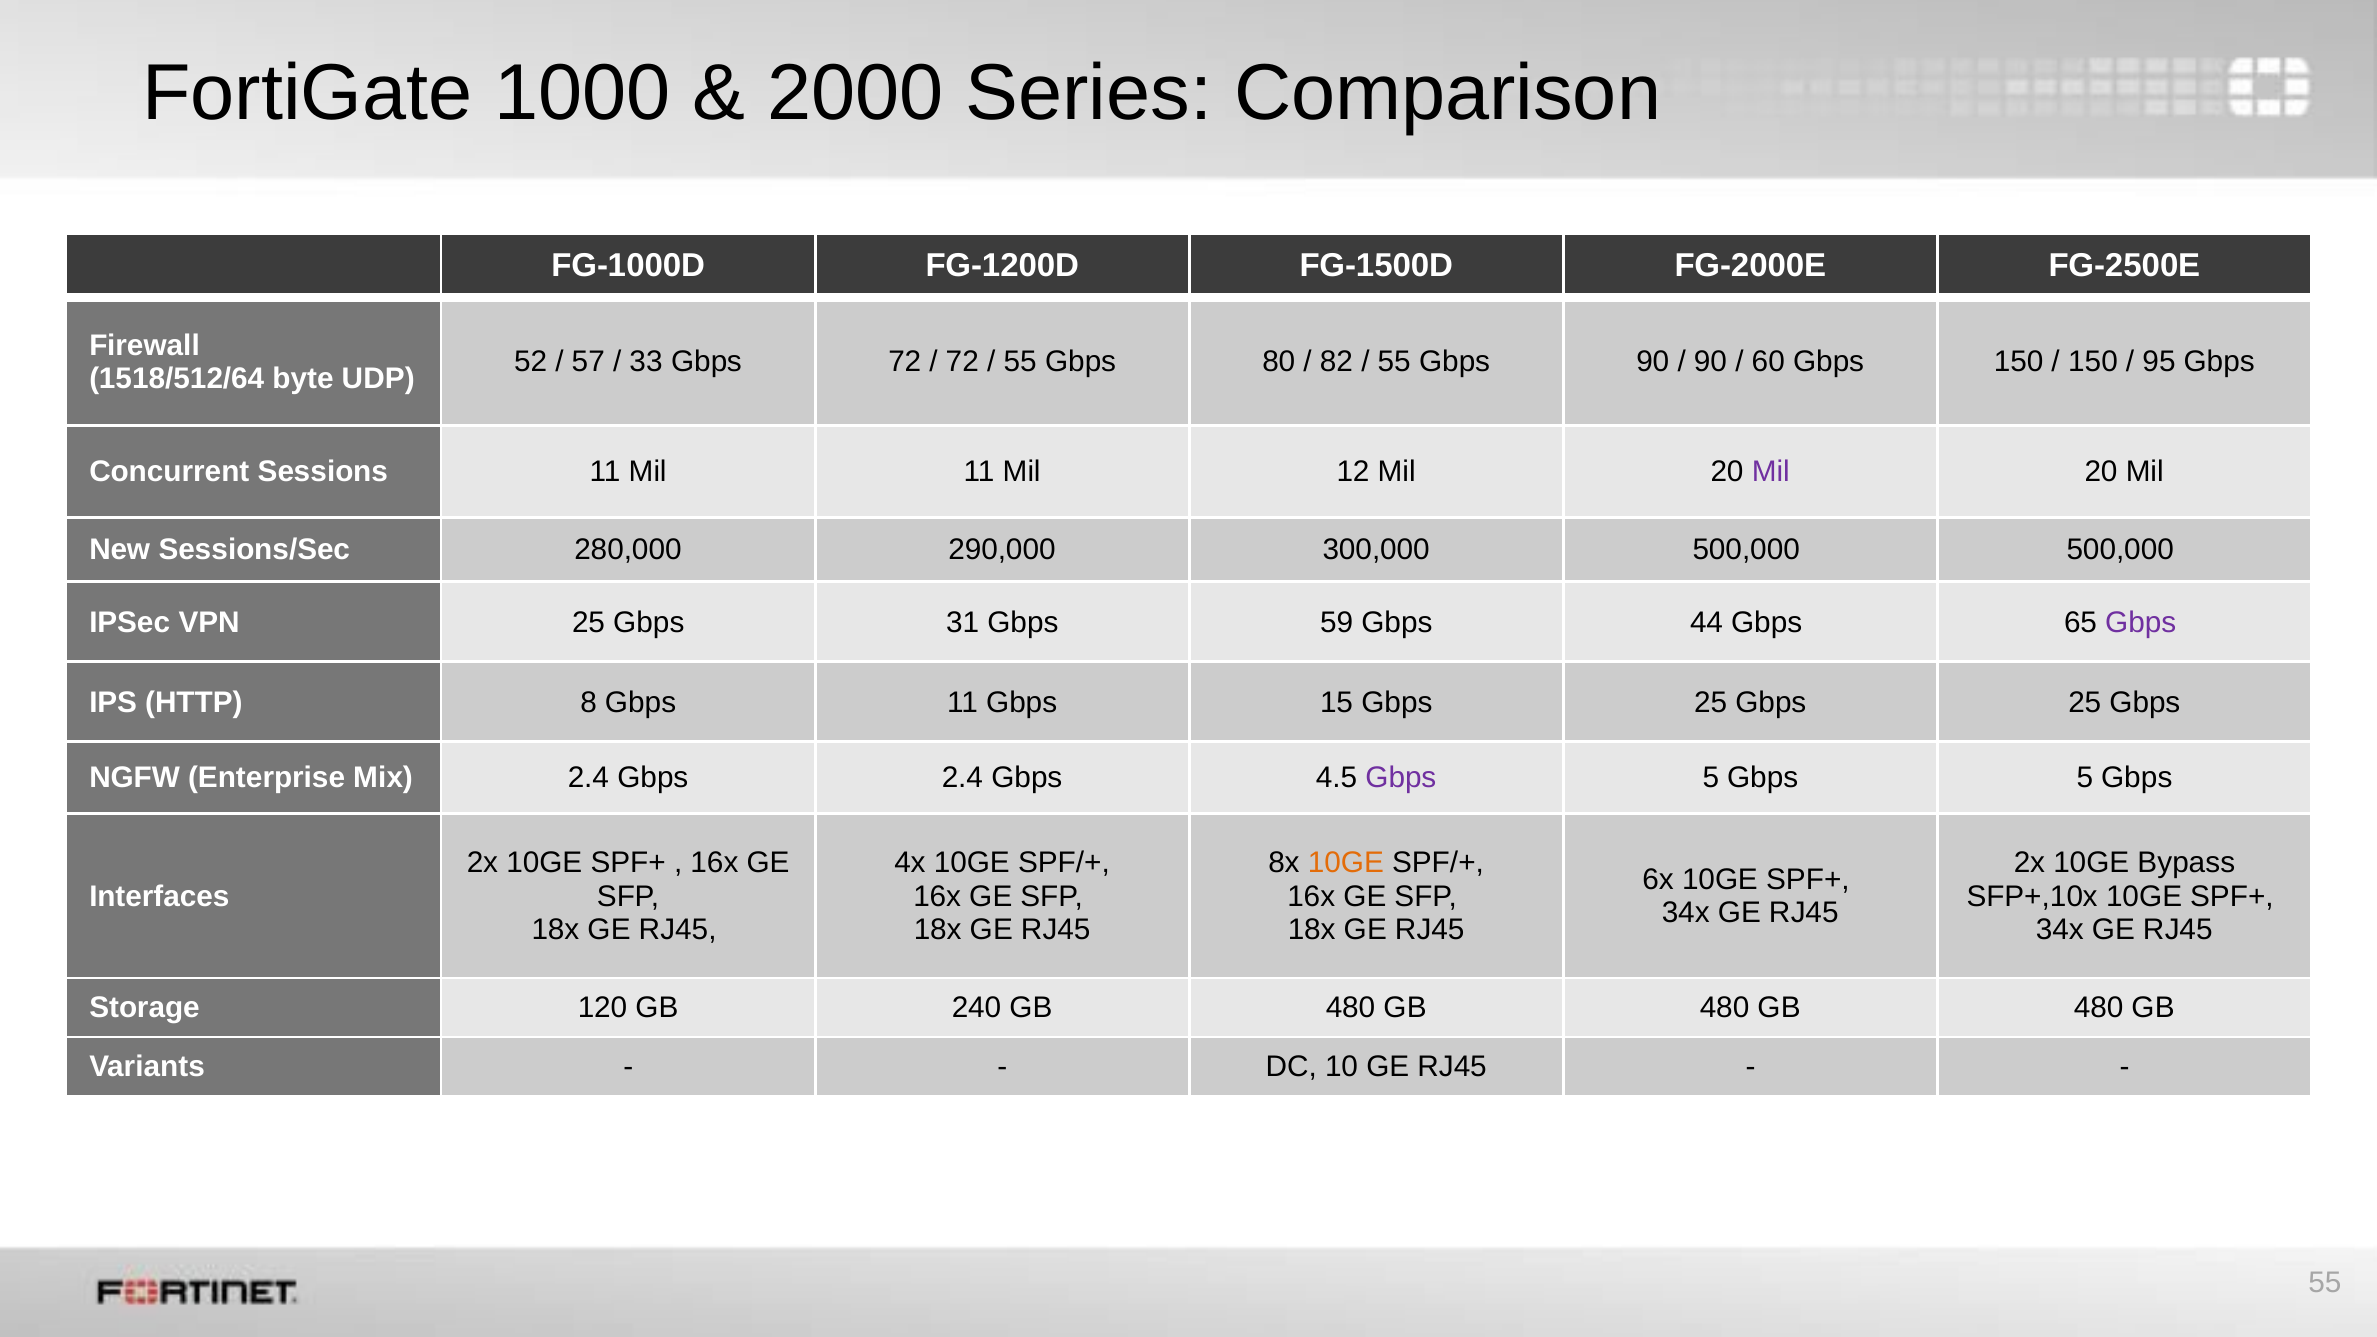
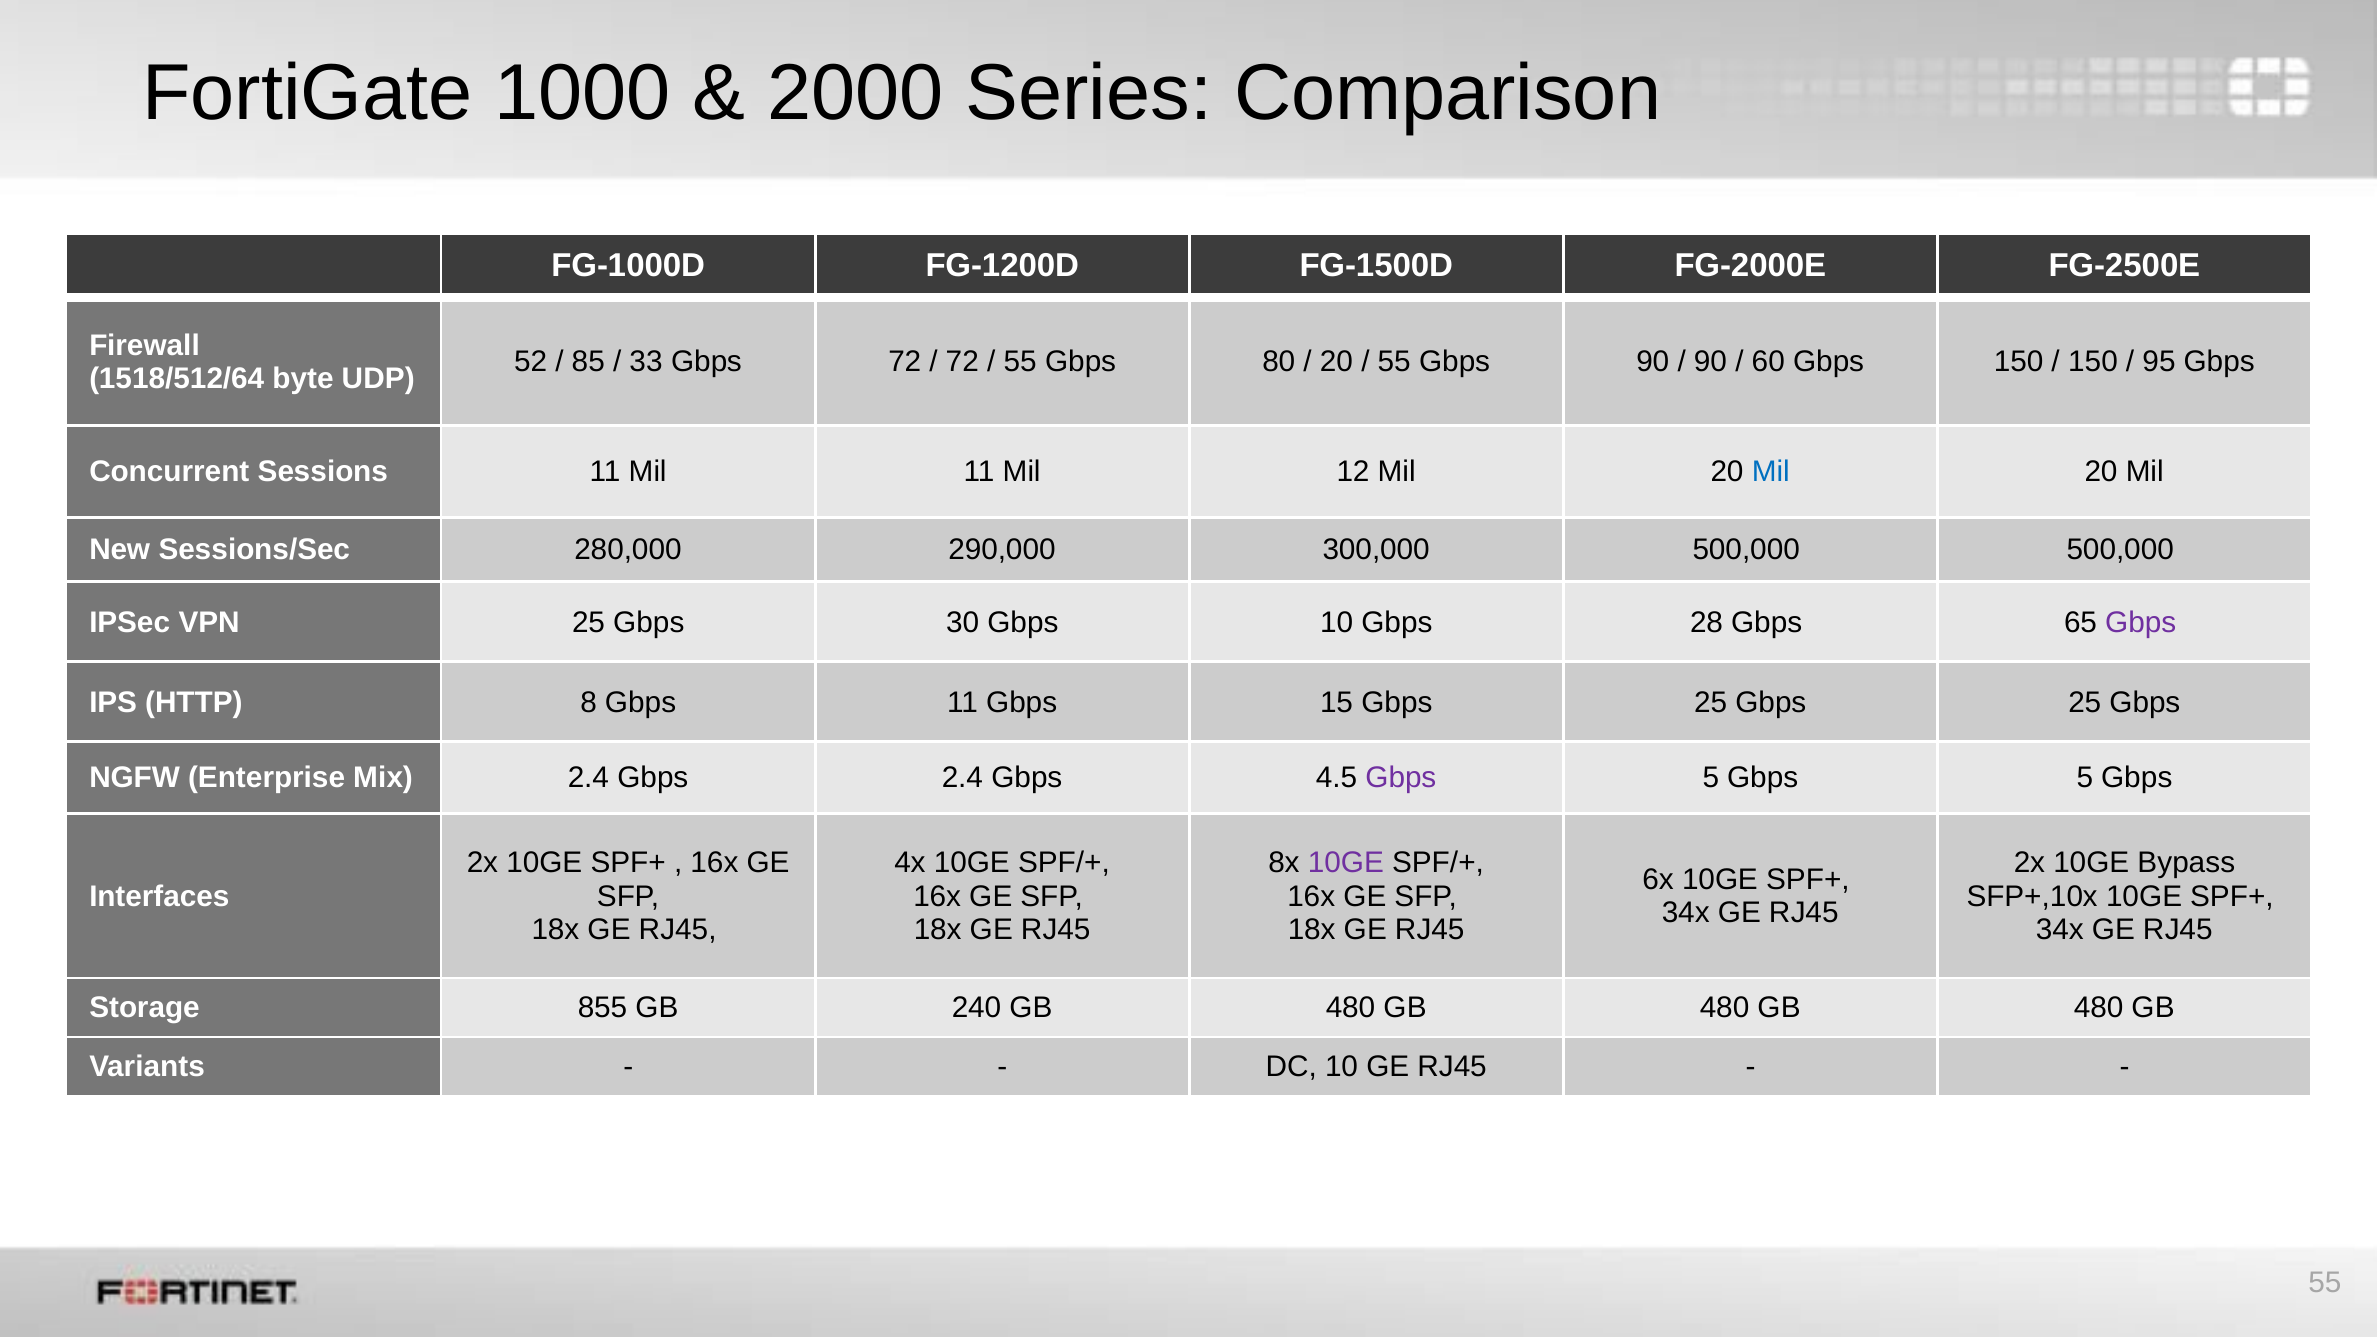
57: 57 -> 85
82 at (1336, 362): 82 -> 20
Mil at (1771, 472) colour: purple -> blue
31: 31 -> 30
Gbps 59: 59 -> 10
44: 44 -> 28
10GE at (1346, 863) colour: orange -> purple
120: 120 -> 855
